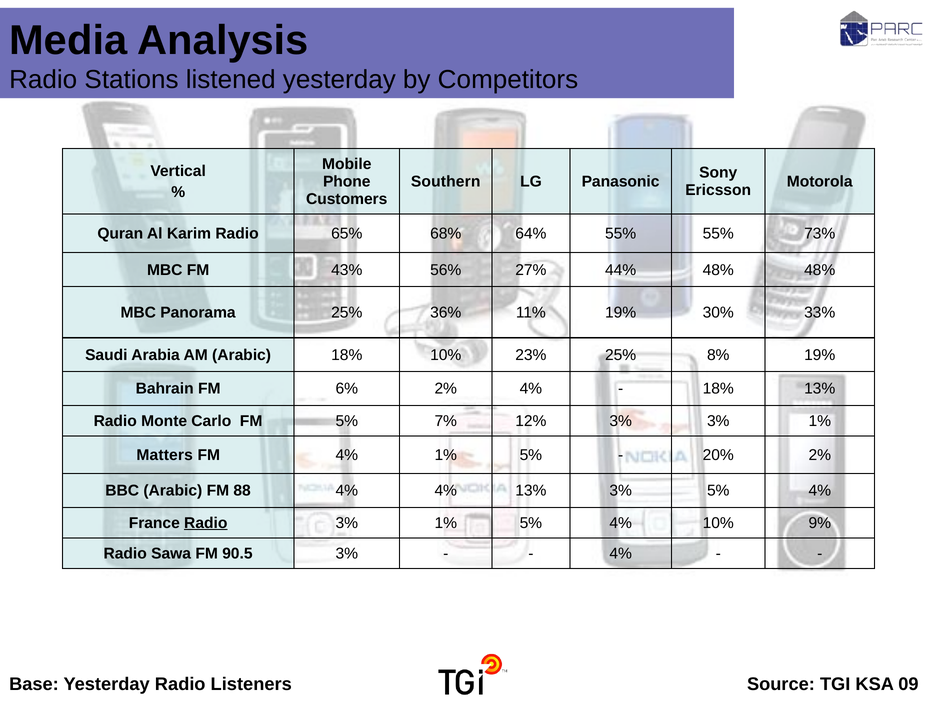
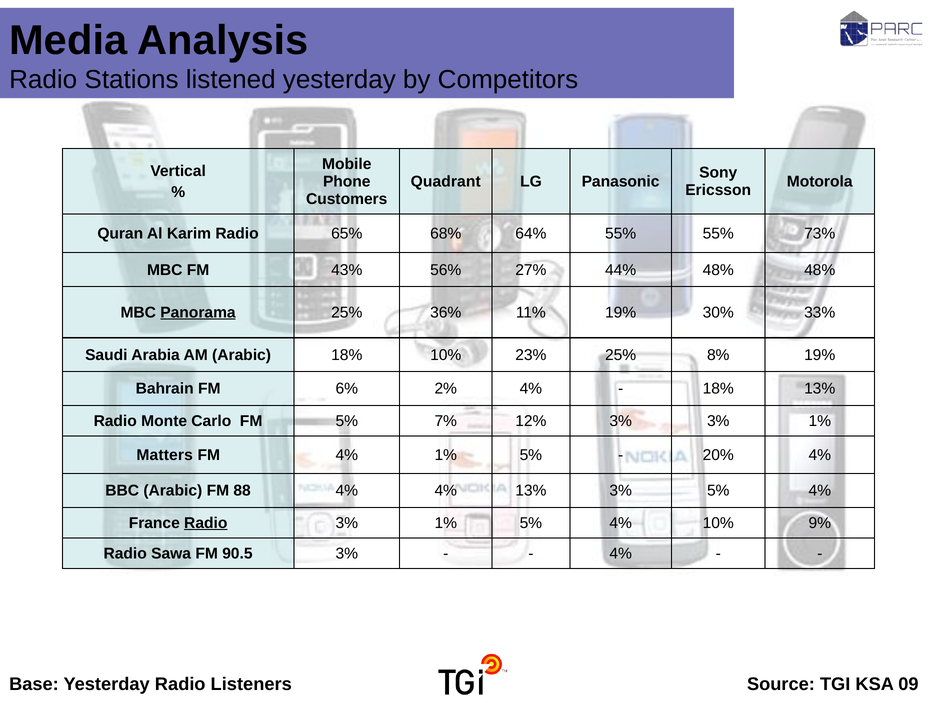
Southern: Southern -> Quadrant
Panorama underline: none -> present
20% 2%: 2% -> 4%
